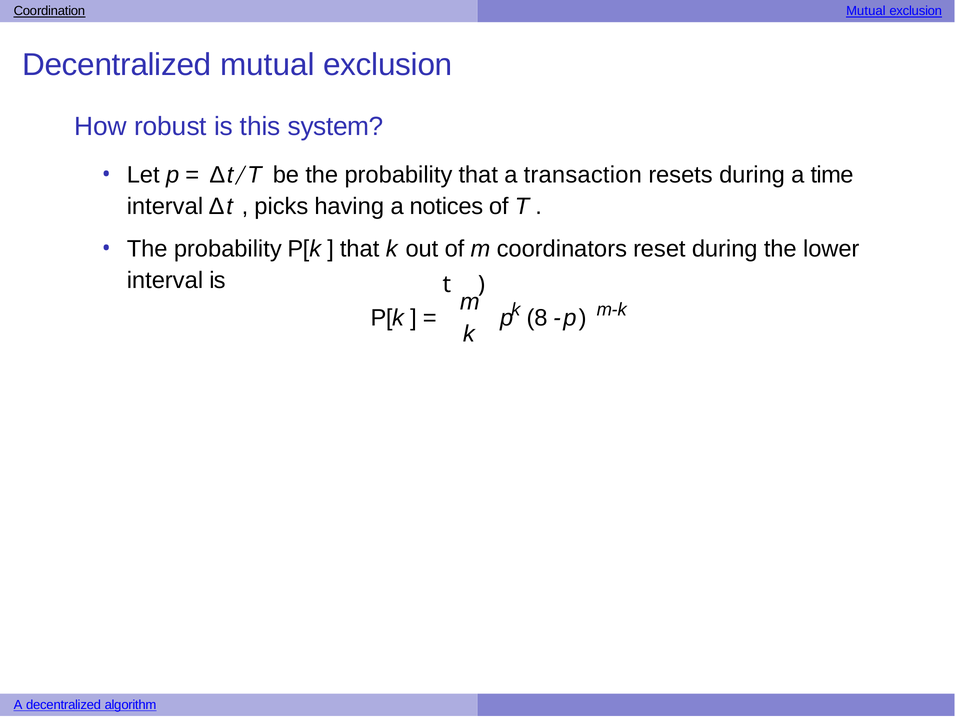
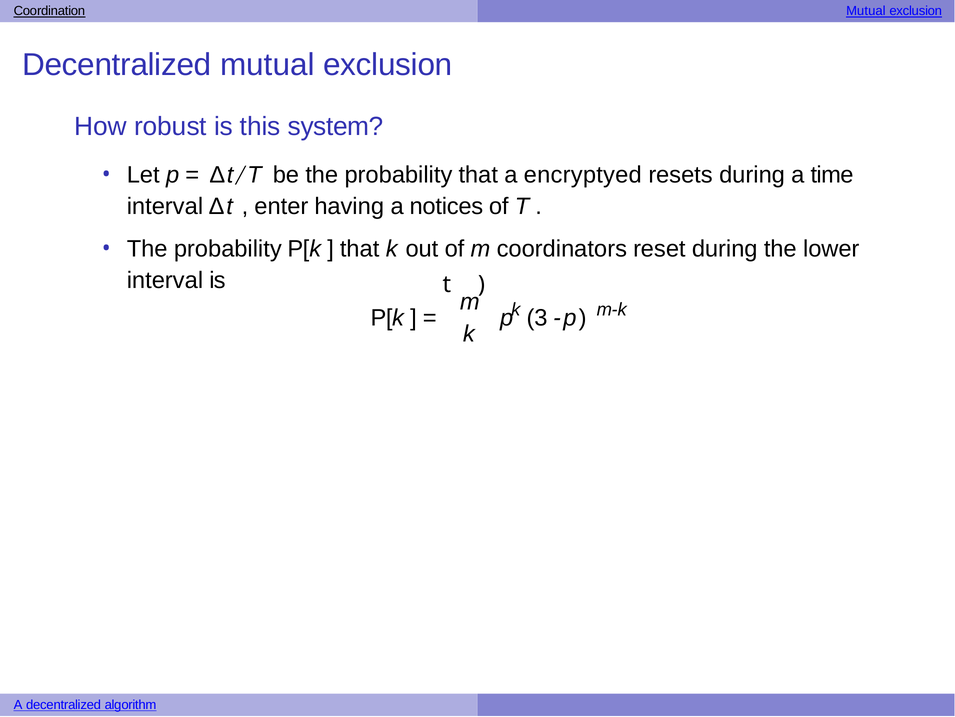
transaction: transaction -> encryptyed
picks: picks -> enter
8: 8 -> 3
